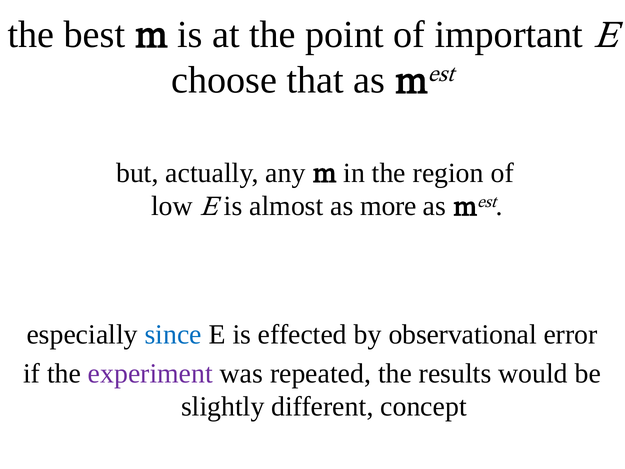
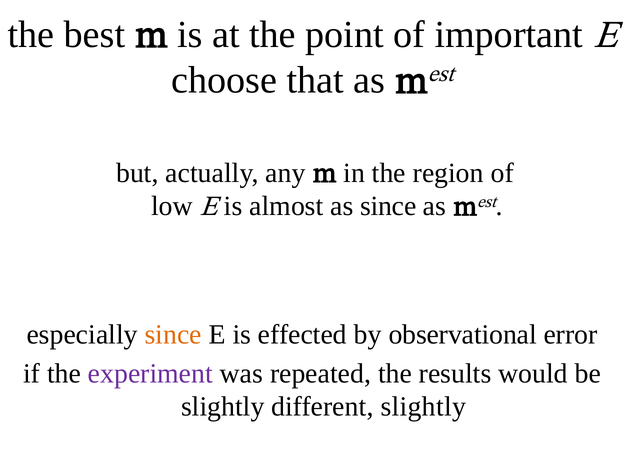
as more: more -> since
since at (173, 334) colour: blue -> orange
different concept: concept -> slightly
